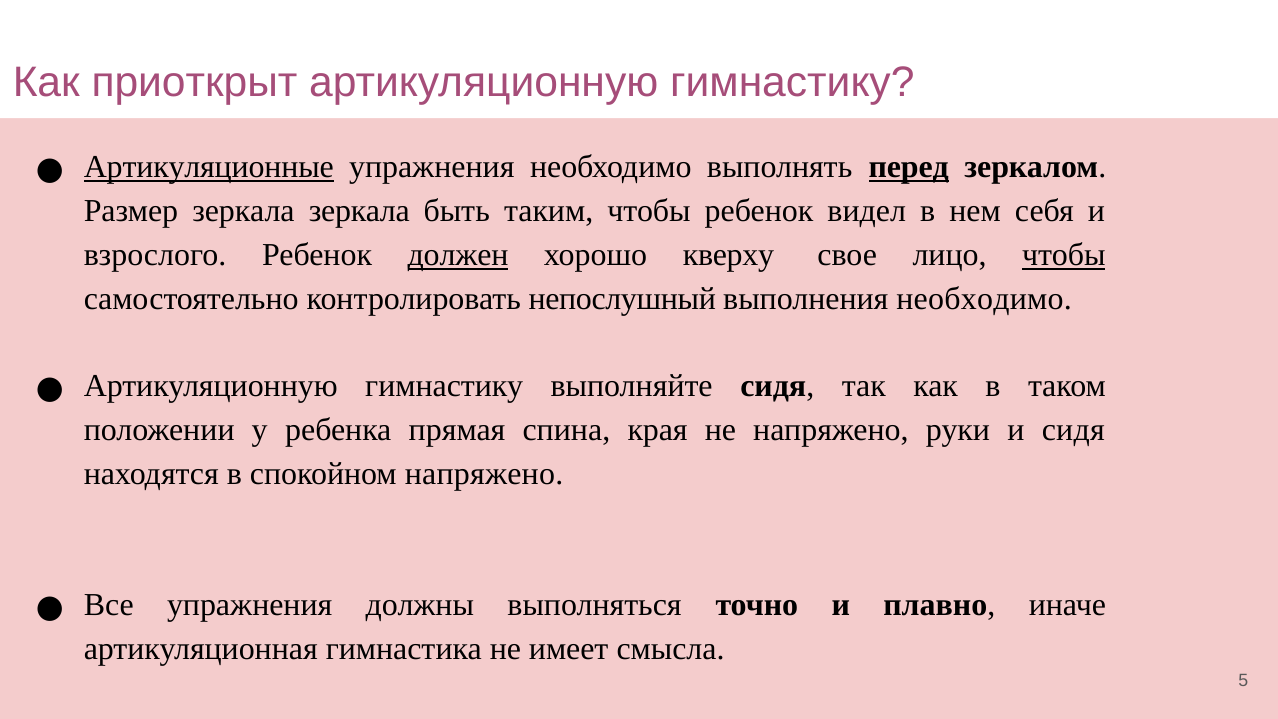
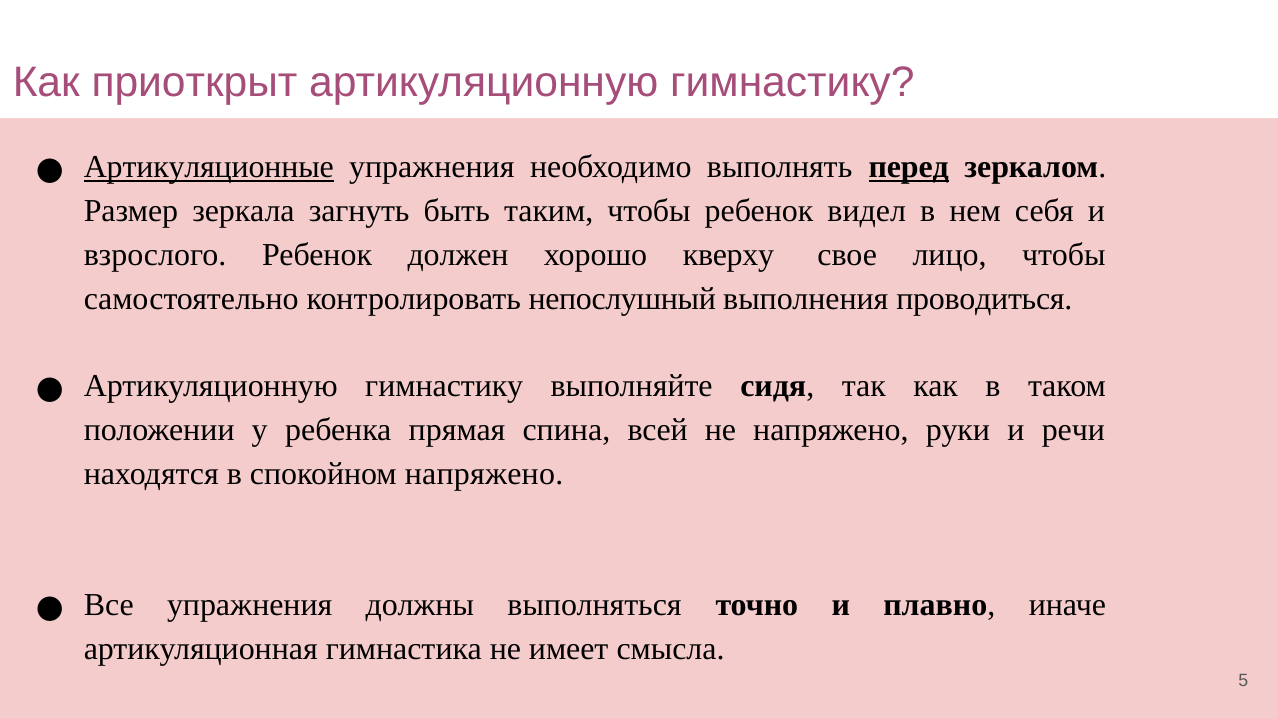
зеркала зеркала: зеркала -> загнуть
должен underline: present -> none
чтобы at (1064, 255) underline: present -> none
выполнения необходимо: необходимо -> проводиться
края: края -> всей
и сидя: сидя -> речи
